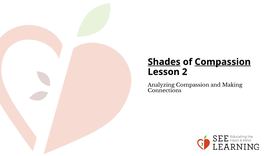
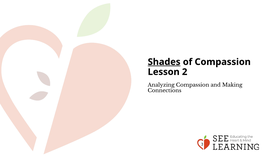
Compassion at (223, 62) underline: present -> none
